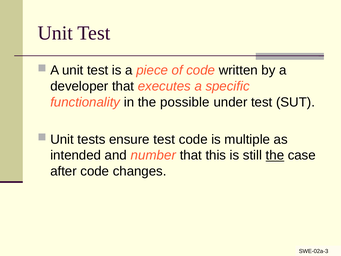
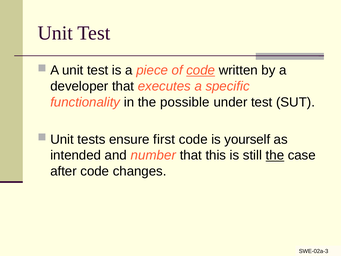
code at (201, 70) underline: none -> present
ensure test: test -> first
multiple: multiple -> yourself
